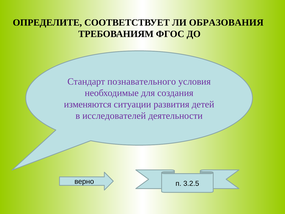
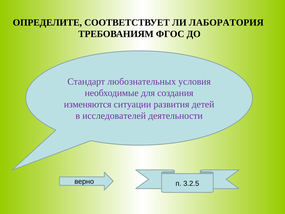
ОБРАЗОВАНИЯ: ОБРАЗОВАНИЯ -> ЛАБОРАТОРИЯ
познавательного: познавательного -> любознательных
